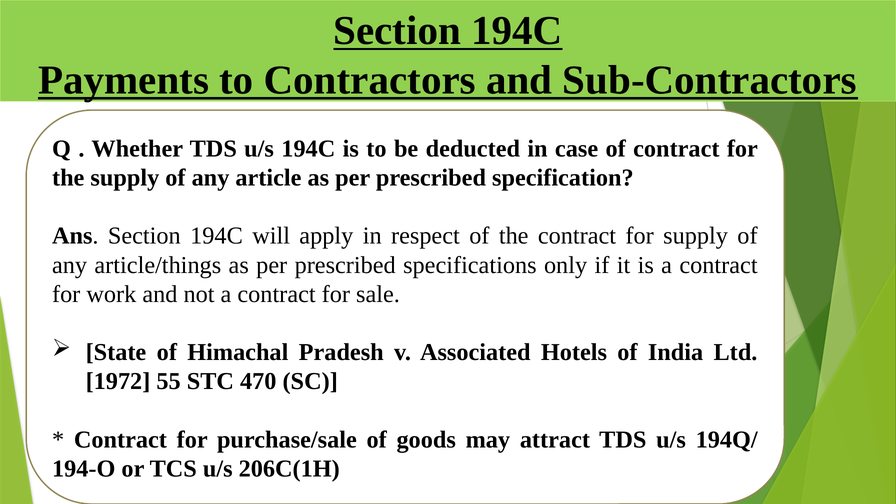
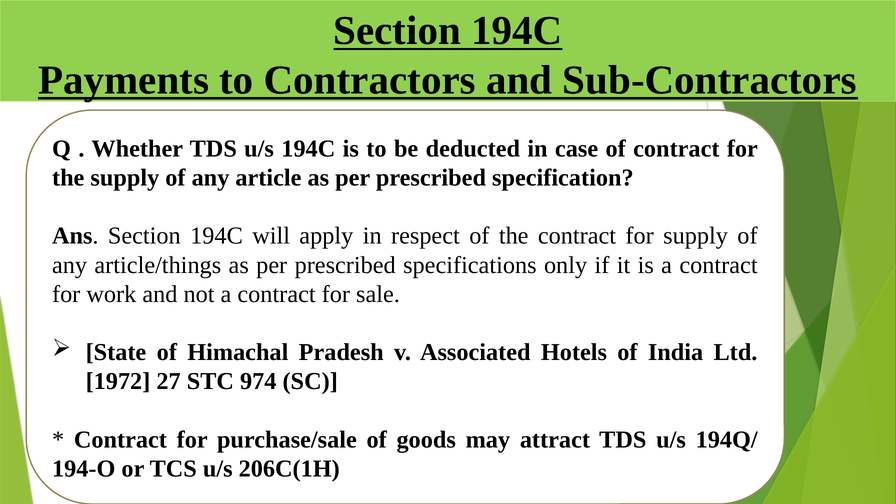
55: 55 -> 27
470: 470 -> 974
